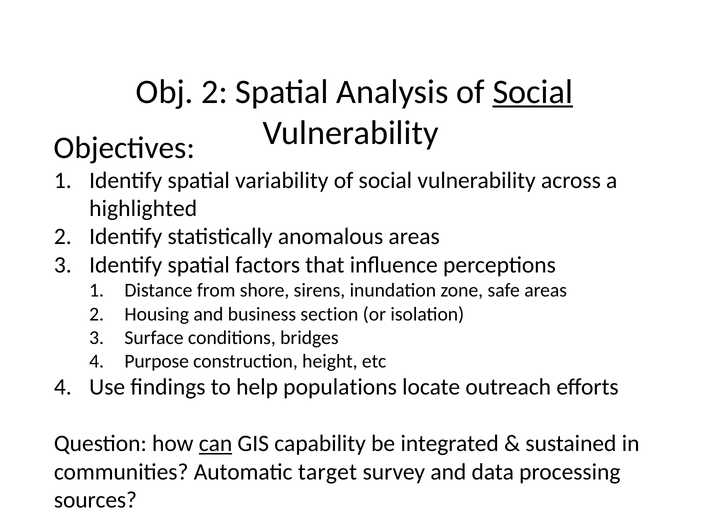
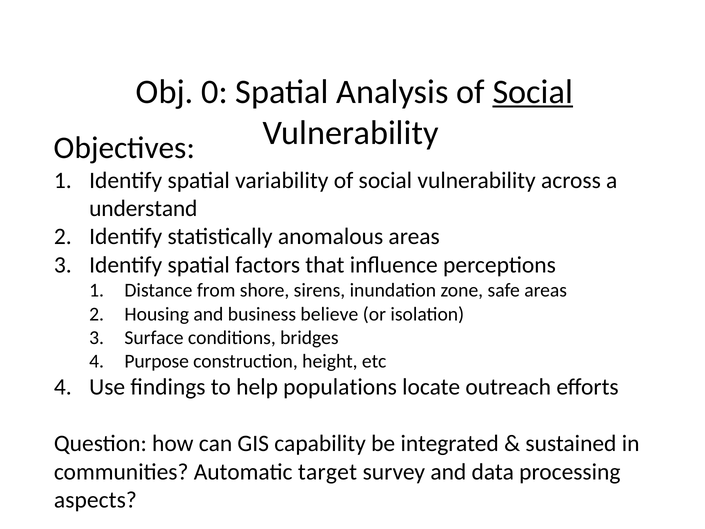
Obj 2: 2 -> 0
highlighted: highlighted -> understand
section: section -> believe
can underline: present -> none
sources: sources -> aspects
